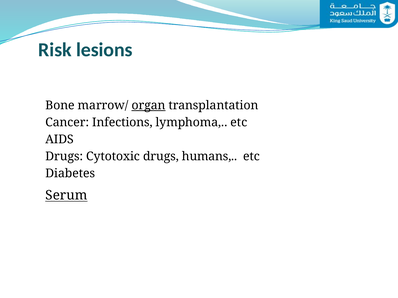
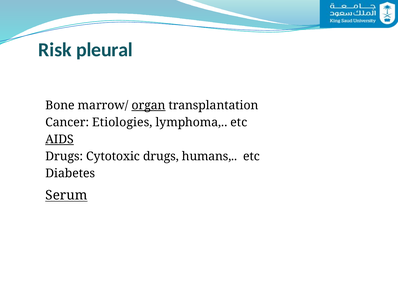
lesions: lesions -> pleural
Infections: Infections -> Etiologies
AIDS underline: none -> present
